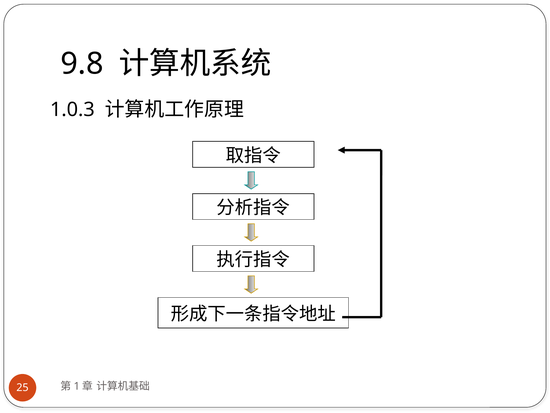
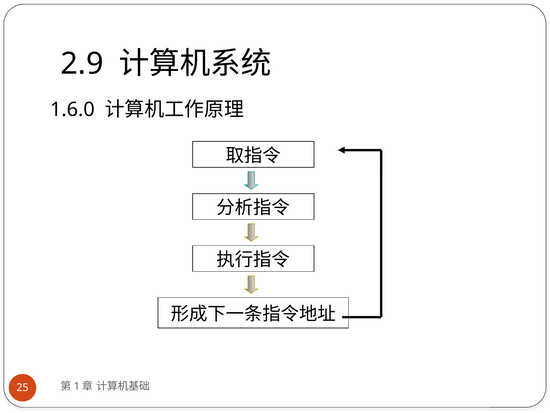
9.8: 9.8 -> 2.9
1.0.3: 1.0.3 -> 1.6.0
